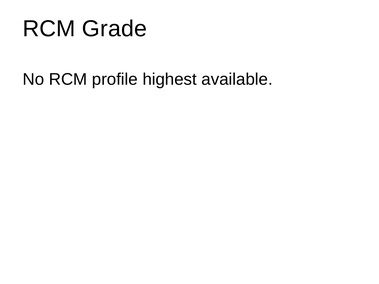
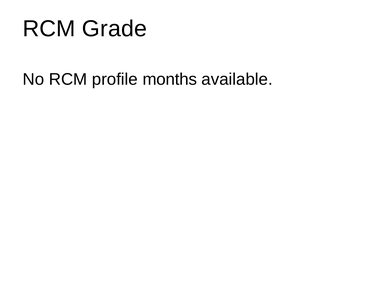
highest: highest -> months
